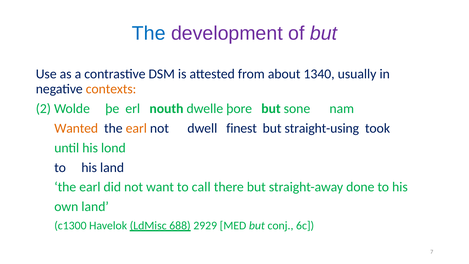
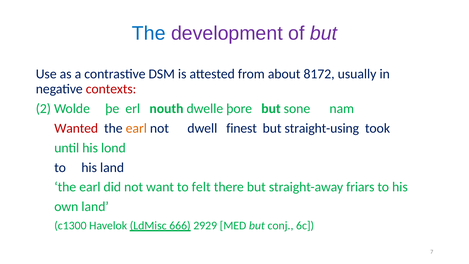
1340: 1340 -> 8172
contexts colour: orange -> red
Wanted colour: orange -> red
call: call -> felt
done: done -> friars
688: 688 -> 666
